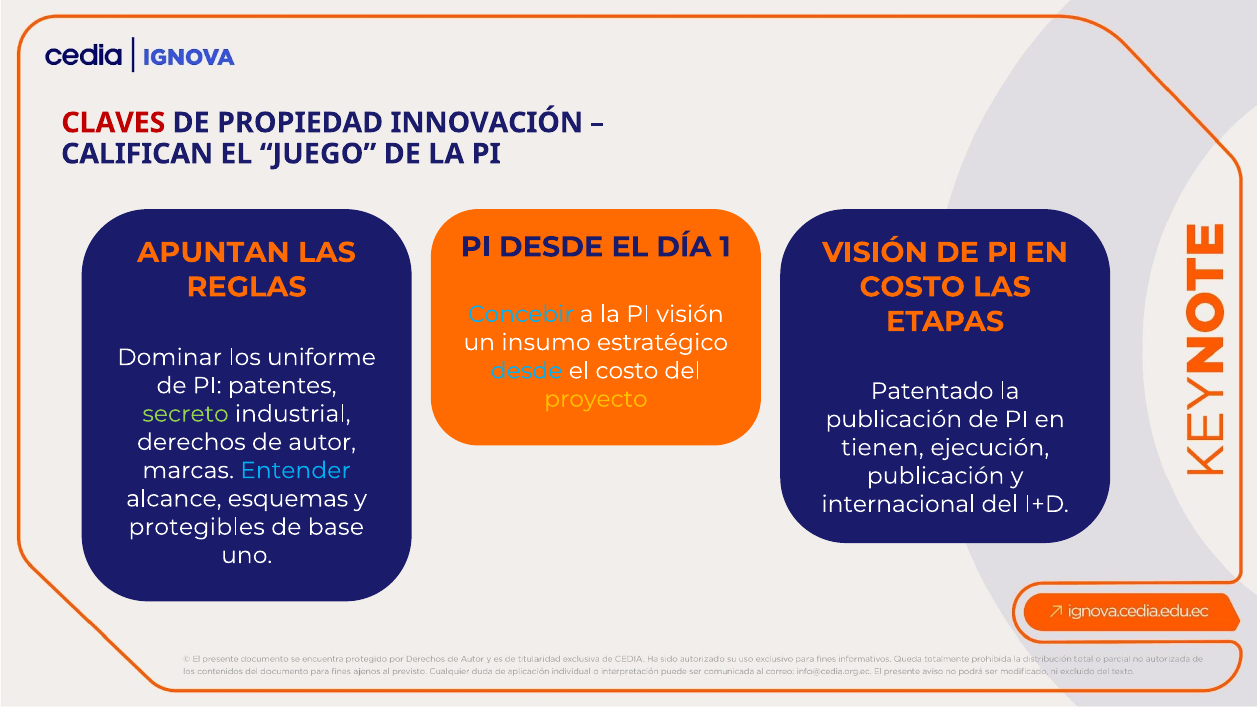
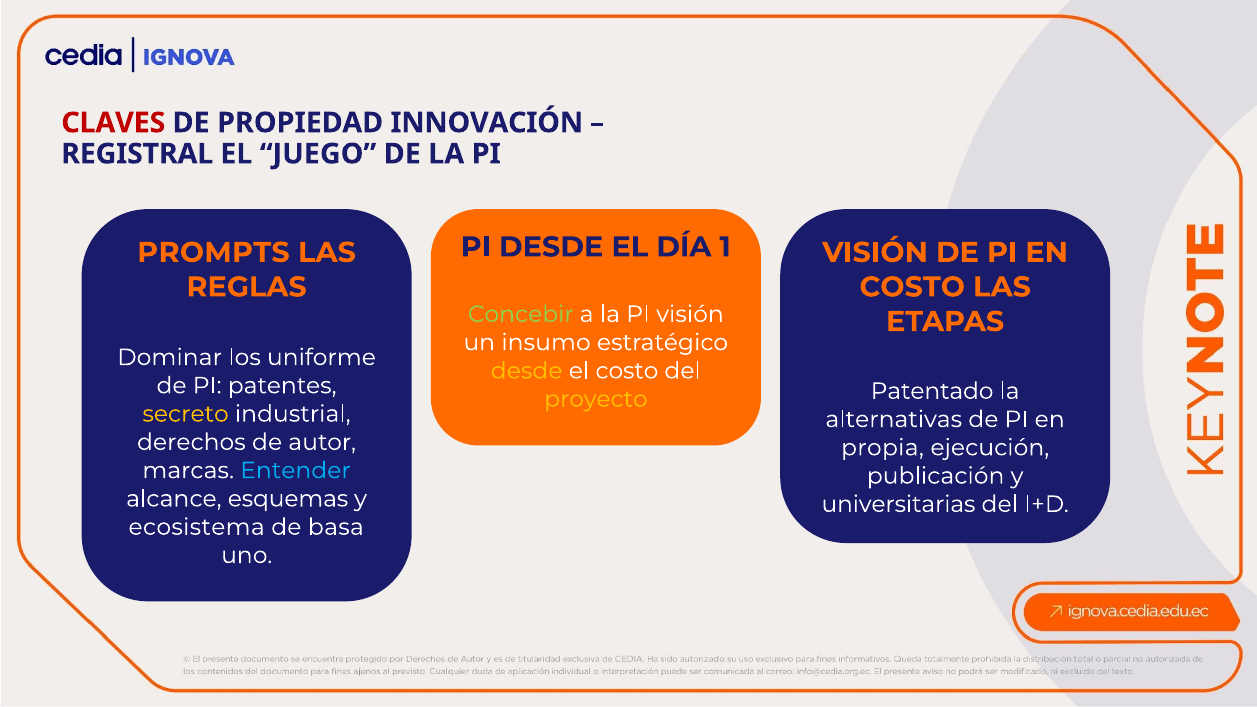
CALIFICAN: CALIFICAN -> REGISTRAL
APUNTAN: APUNTAN -> PROMPTS
Concebir colour: light blue -> light green
desde at (527, 371) colour: light blue -> yellow
secreto colour: light green -> yellow
publicación at (894, 419): publicación -> alternativas
tienen: tienen -> propia
internacional: internacional -> universitarias
protegibles: protegibles -> ecosistema
base: base -> basa
